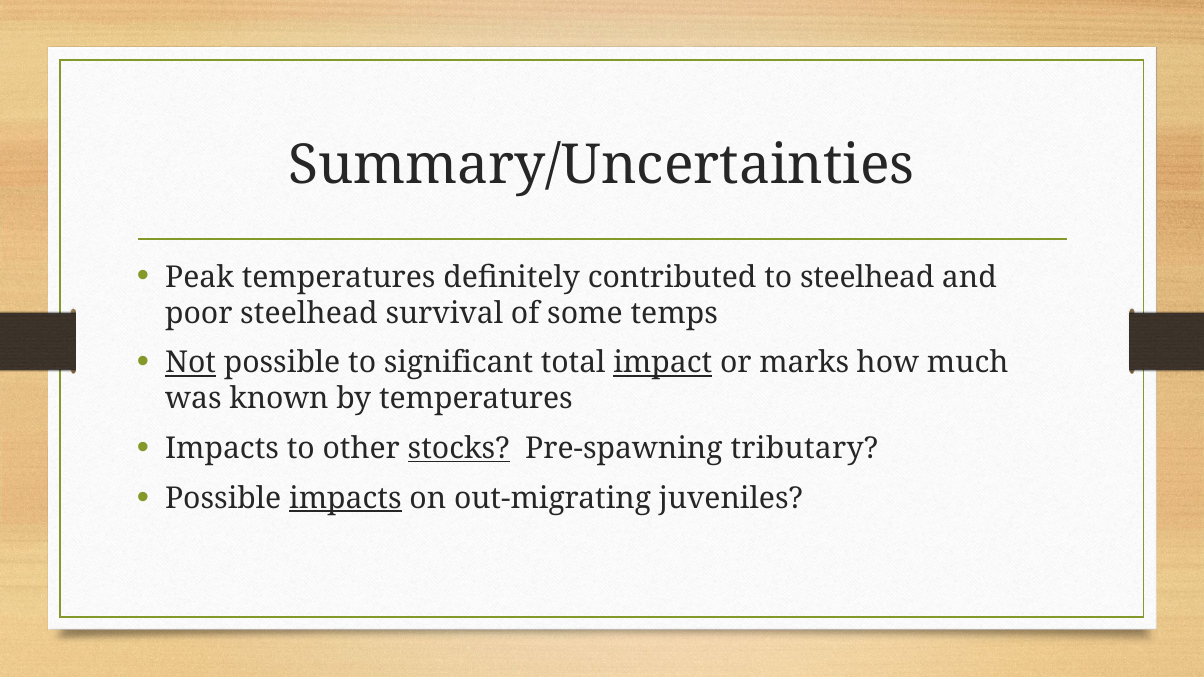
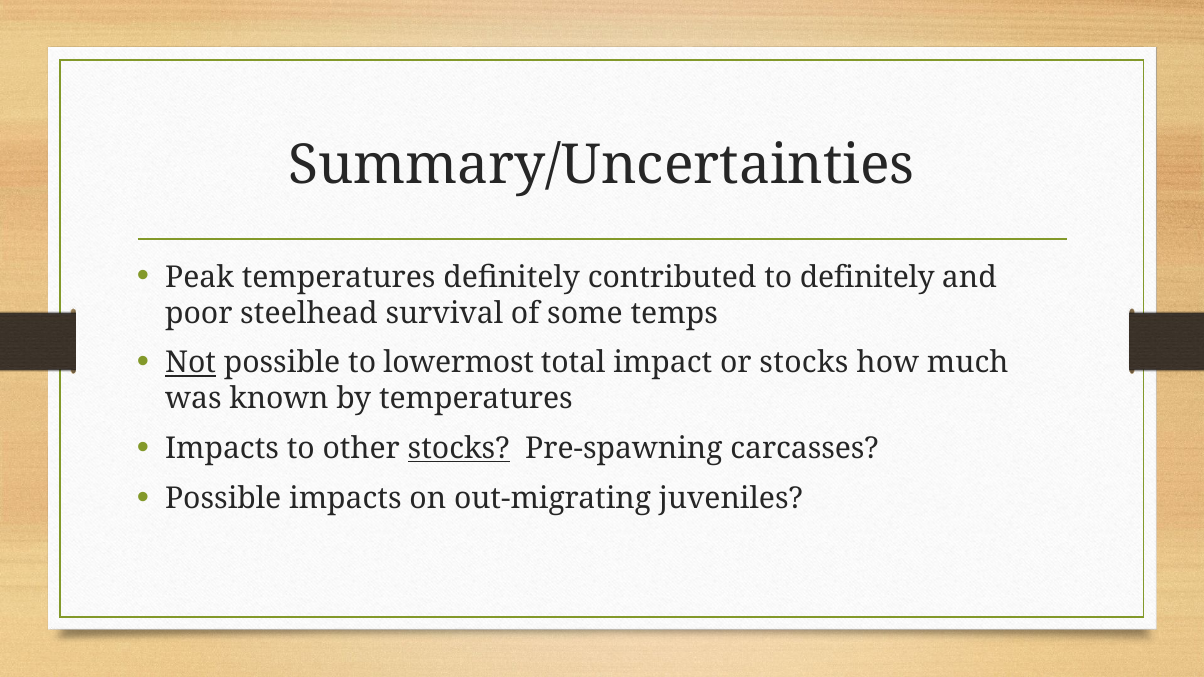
to steelhead: steelhead -> definitely
significant: significant -> lowermost
impact underline: present -> none
or marks: marks -> stocks
tributary: tributary -> carcasses
impacts at (345, 498) underline: present -> none
